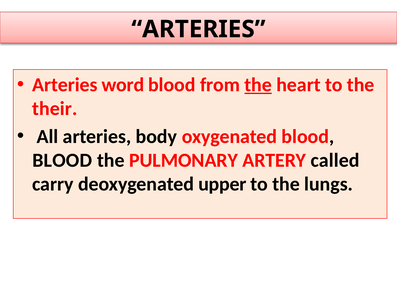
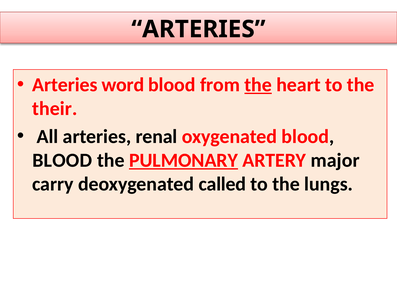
body: body -> renal
PULMONARY underline: none -> present
called: called -> major
upper: upper -> called
